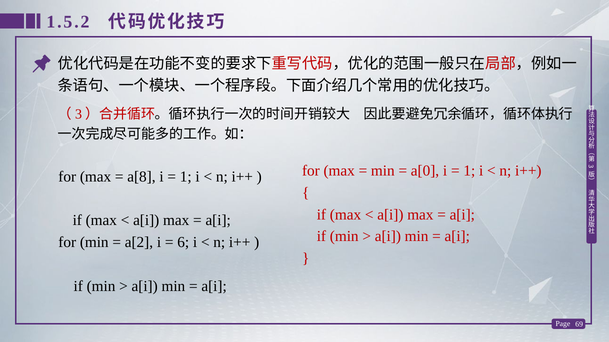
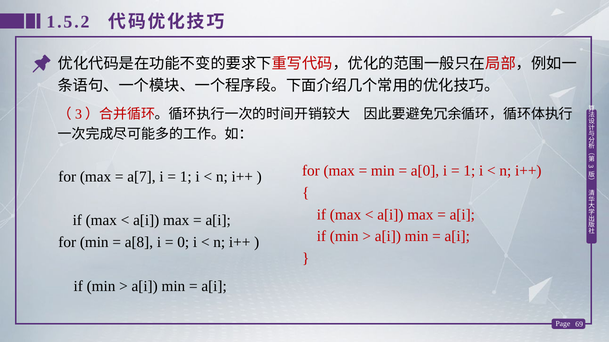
a[8: a[8 -> a[7
a[2: a[2 -> a[8
6: 6 -> 0
